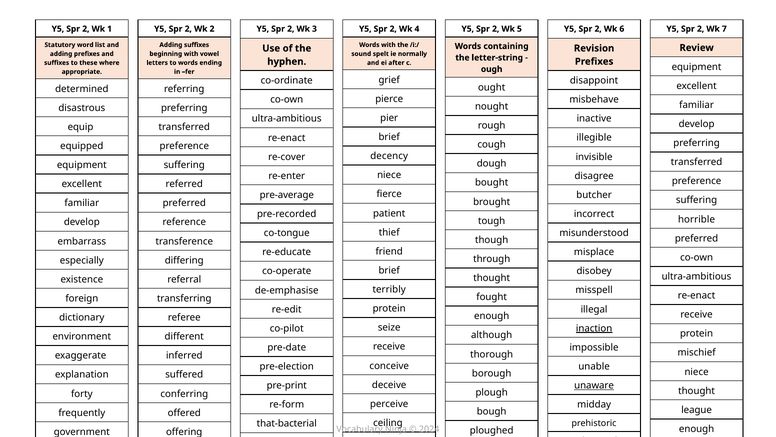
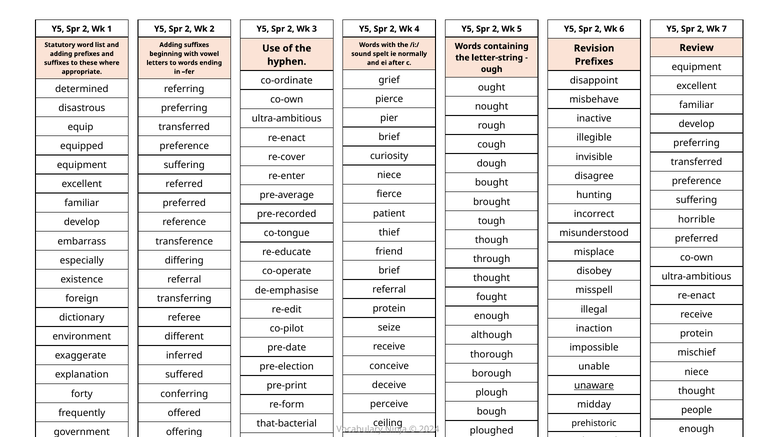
decency: decency -> curiosity
butcher: butcher -> hunting
terribly at (389, 289): terribly -> referral
inaction underline: present -> none
league: league -> people
